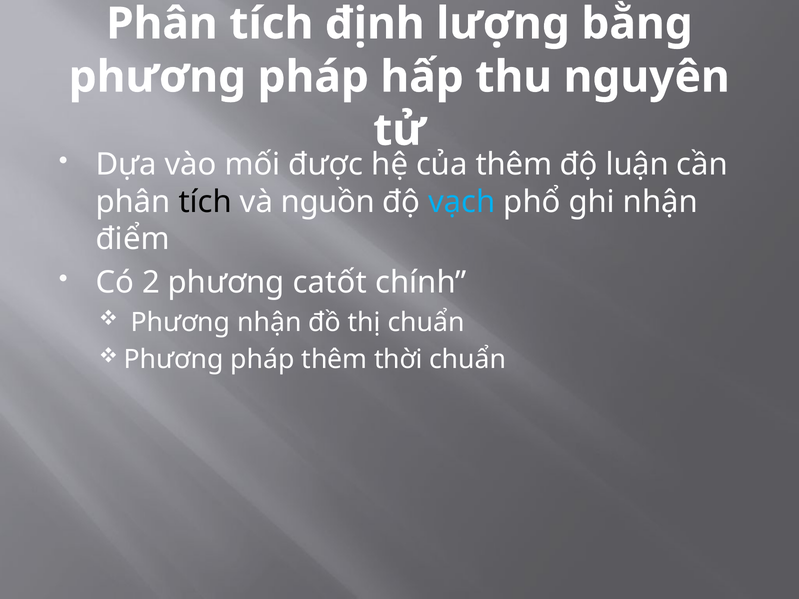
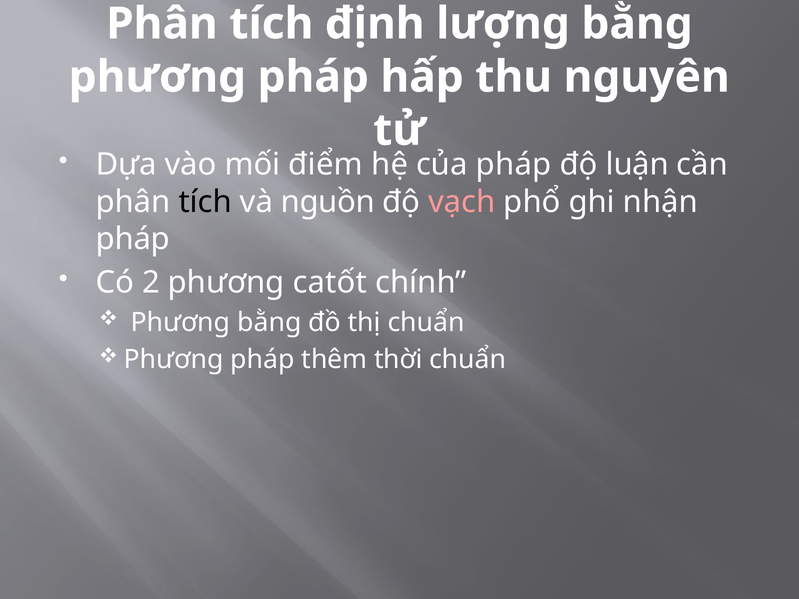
được: được -> điểm
của thêm: thêm -> pháp
vạch colour: light blue -> pink
điểm at (133, 239): điểm -> pháp
Phương nhận: nhận -> bằng
